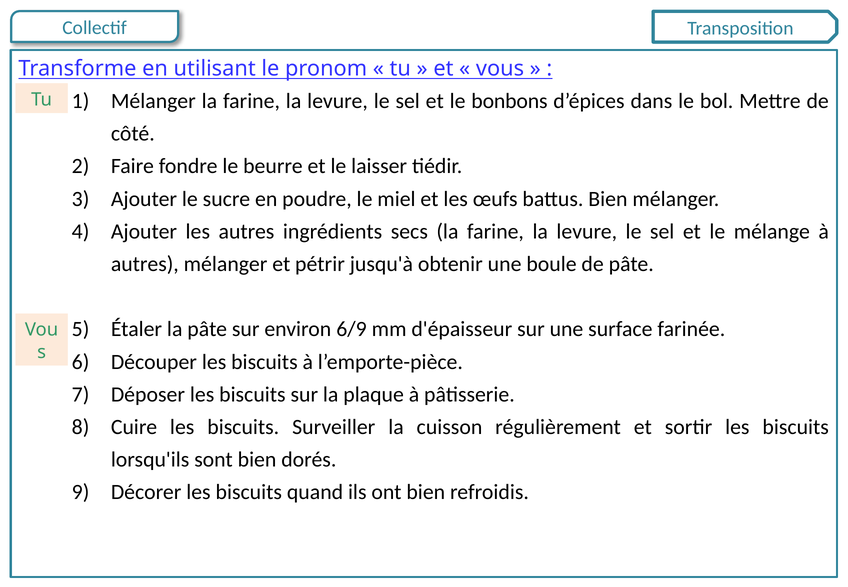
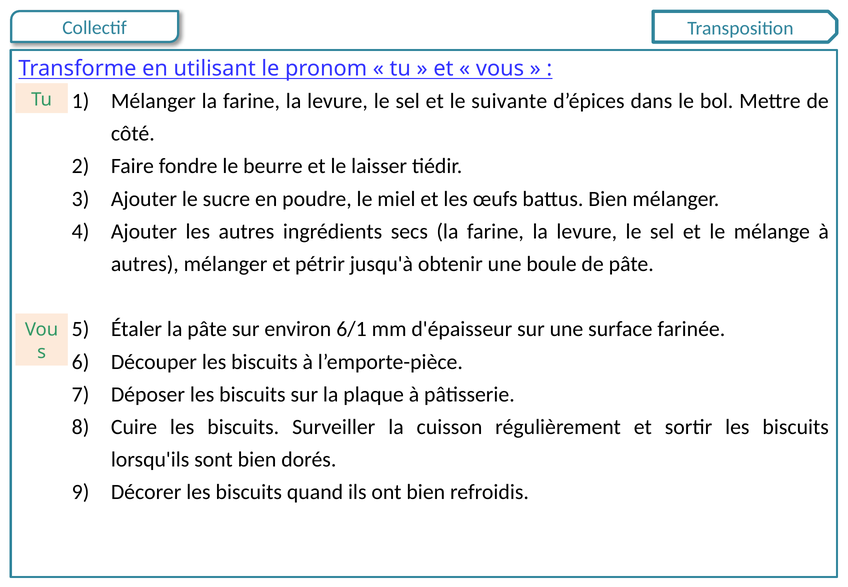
bonbons: bonbons -> suivante
6/9: 6/9 -> 6/1
